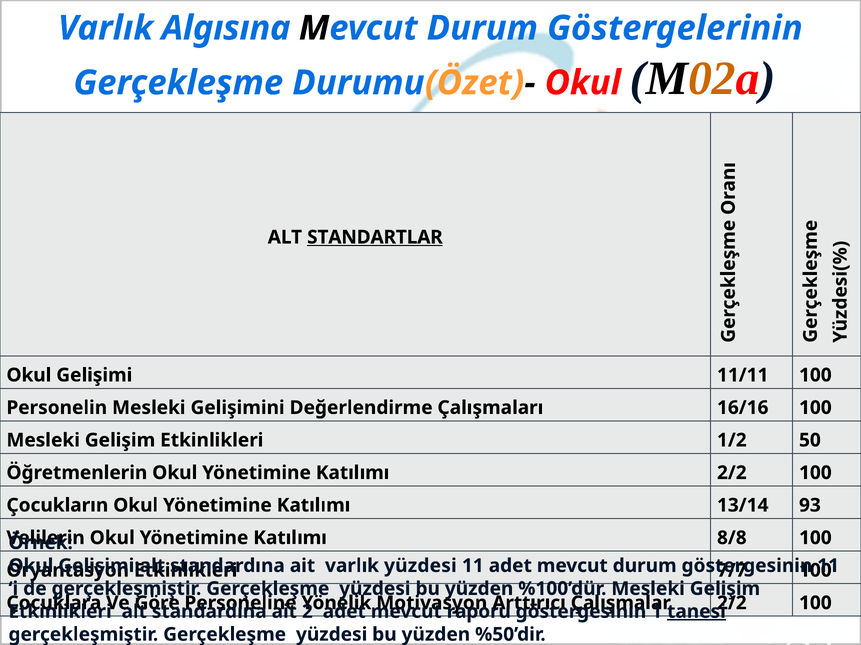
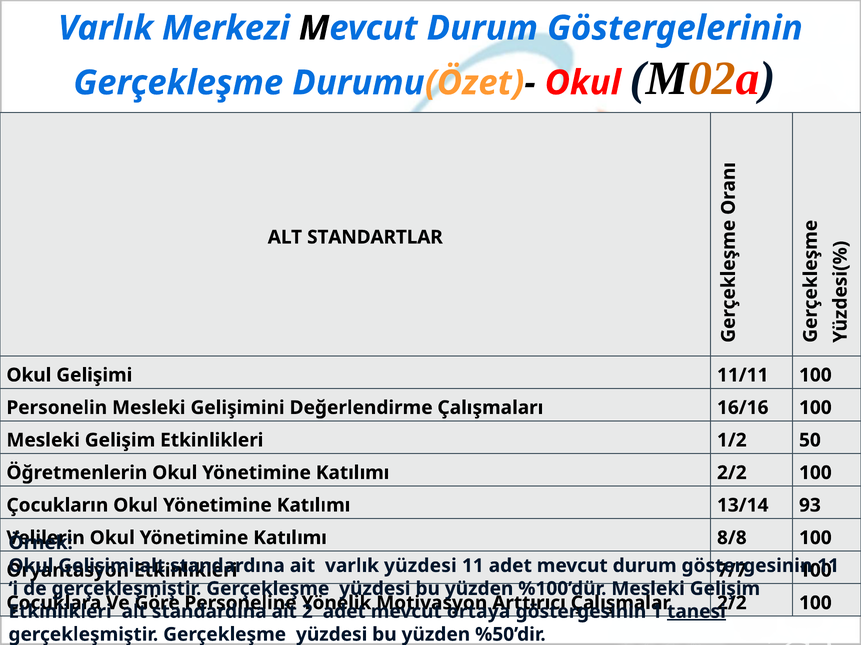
Algısına: Algısına -> Merkezi
STANDARTLAR underline: present -> none
raporu: raporu -> ortaya
